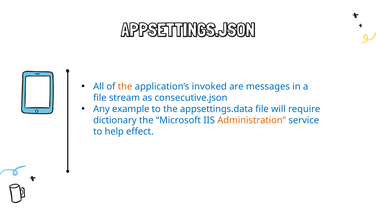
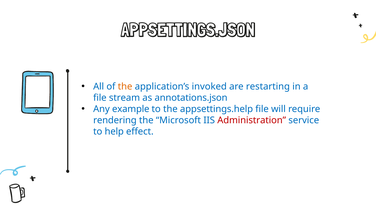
messages: messages -> restarting
consecutive.json: consecutive.json -> annotations.json
appsettings.data: appsettings.data -> appsettings.help
dictionary: dictionary -> rendering
Administration colour: orange -> red
